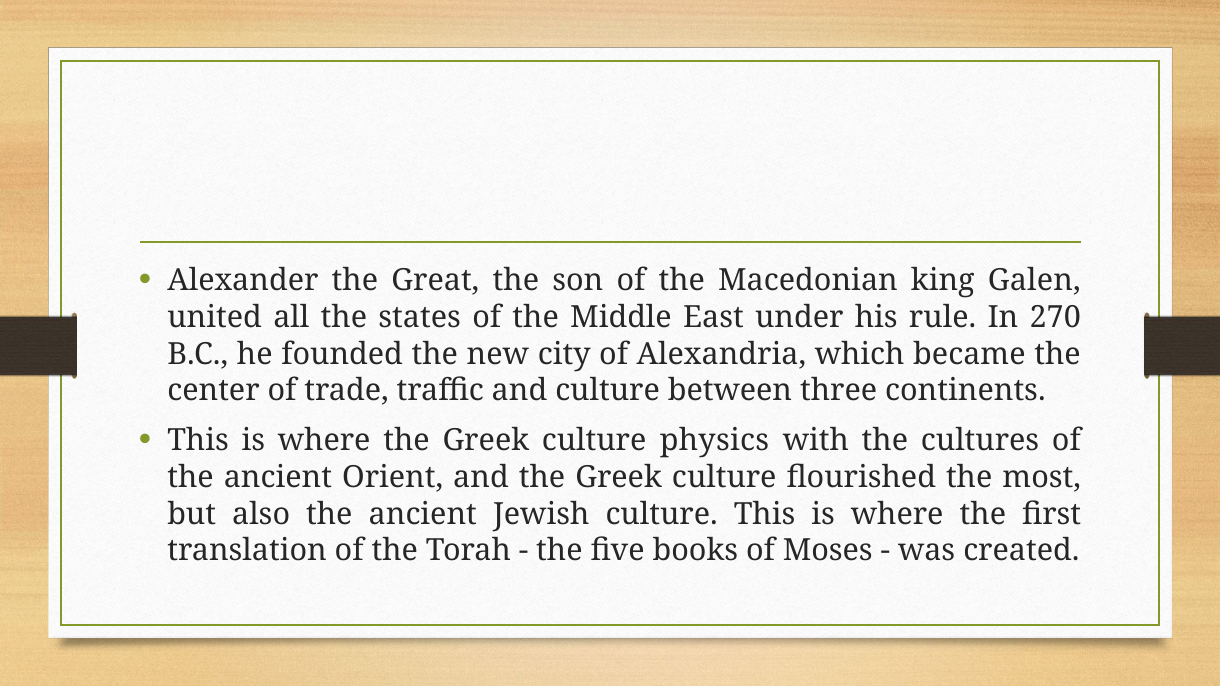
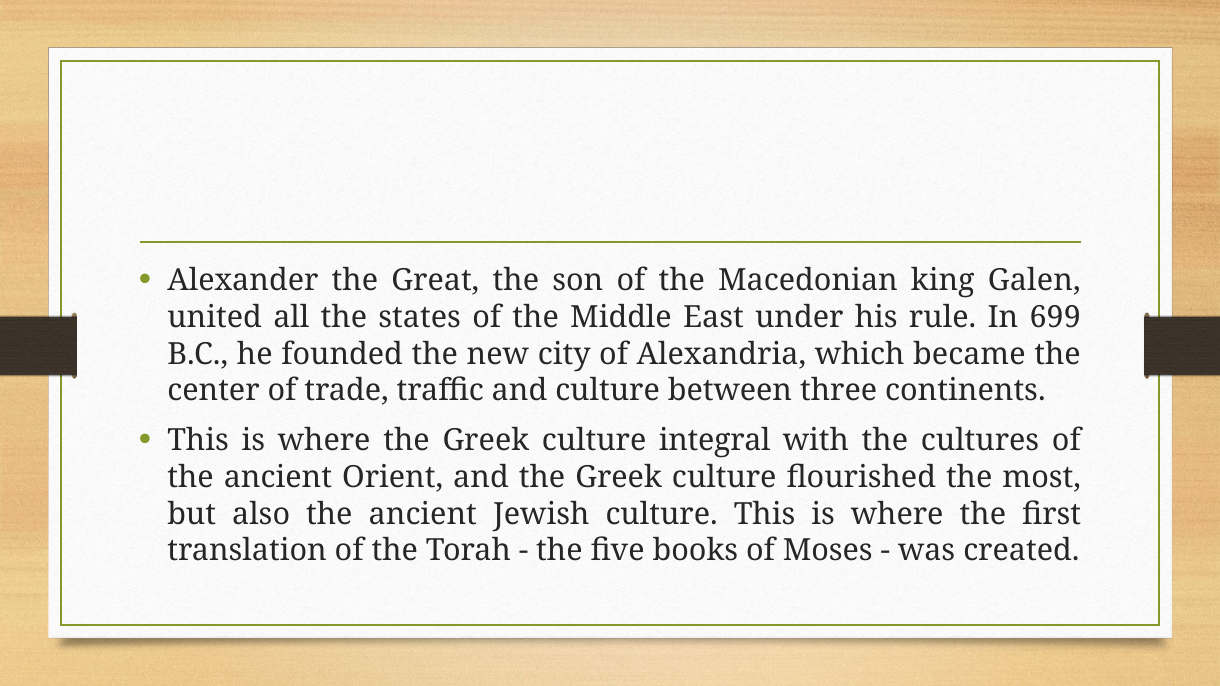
270: 270 -> 699
physics: physics -> integral
